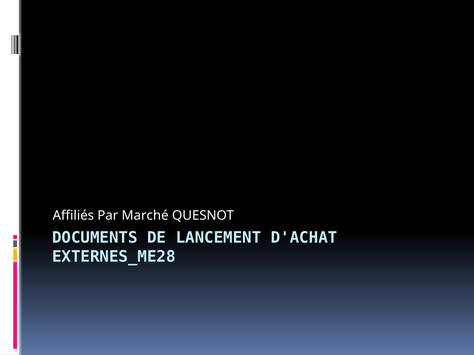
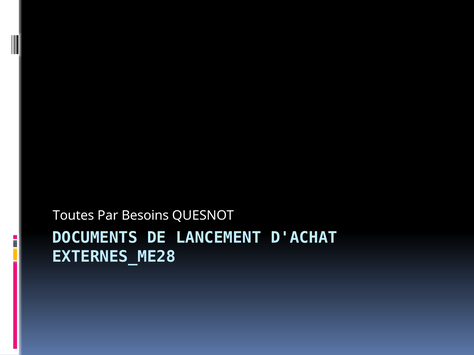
Affiliés: Affiliés -> Toutes
Marché: Marché -> Besoins
